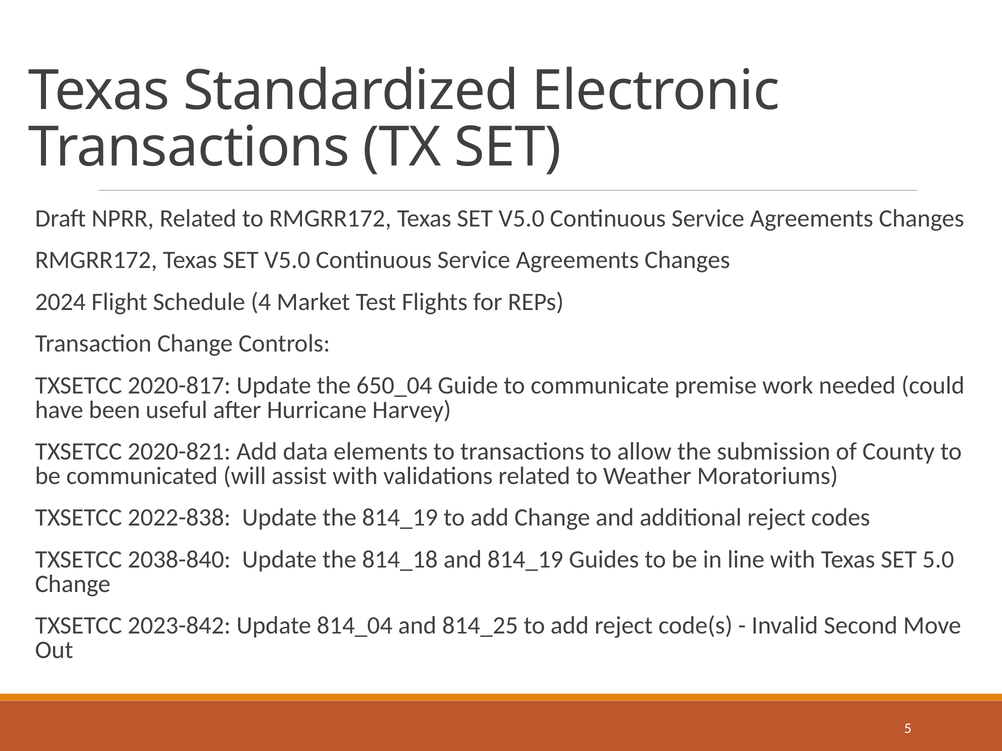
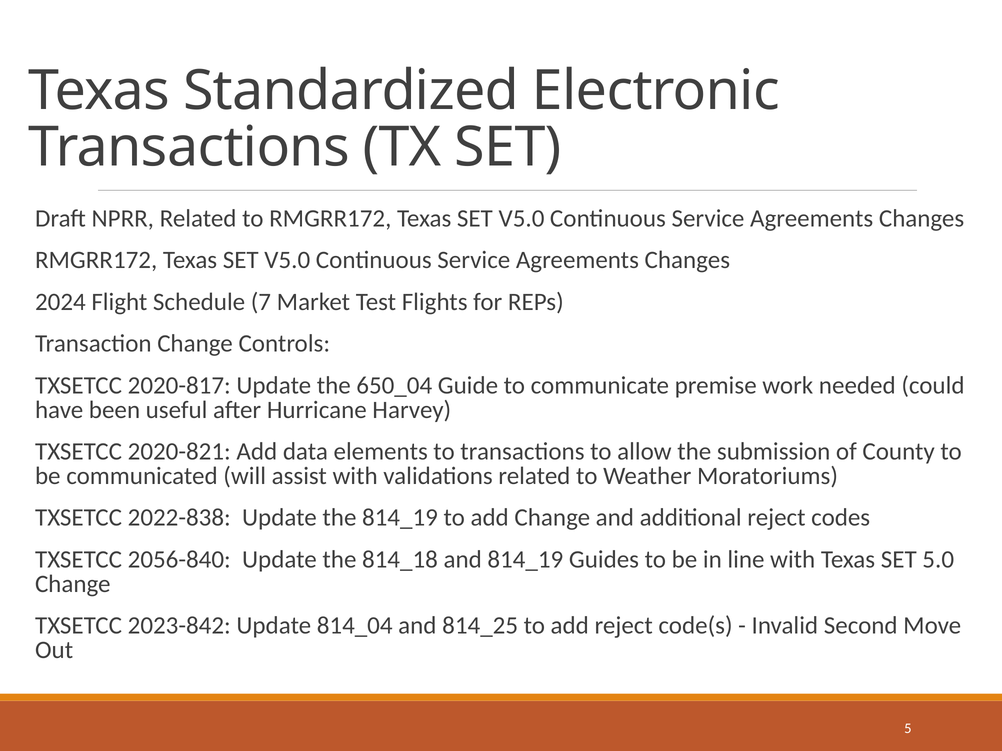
4: 4 -> 7
2038-840: 2038-840 -> 2056-840
